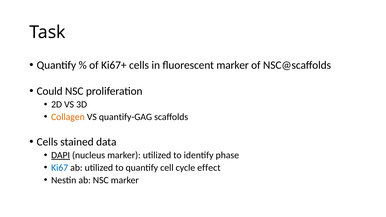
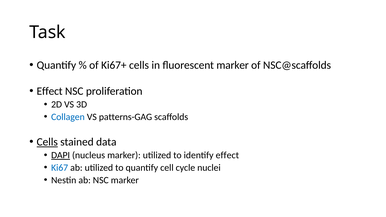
Could at (50, 91): Could -> Effect
Collagen colour: orange -> blue
quantify-GAG: quantify-GAG -> patterns-GAG
Cells at (47, 142) underline: none -> present
identify phase: phase -> effect
effect: effect -> nuclei
